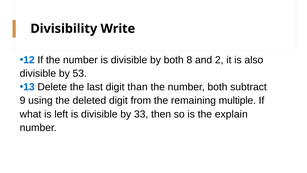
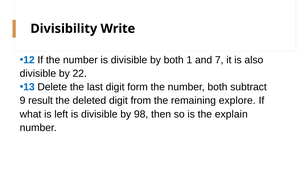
8: 8 -> 1
2: 2 -> 7
53: 53 -> 22
than: than -> form
using: using -> result
multiple: multiple -> explore
33: 33 -> 98
